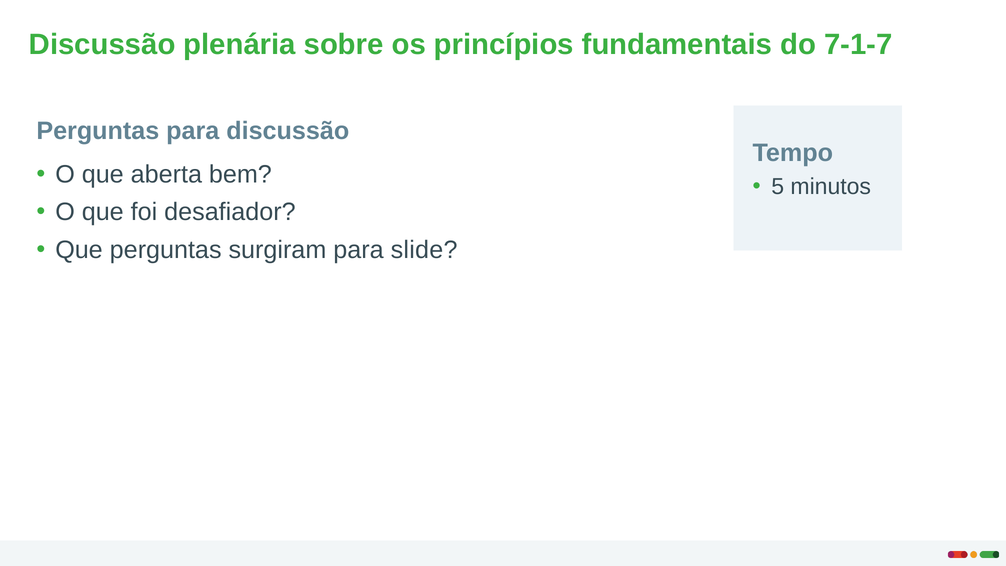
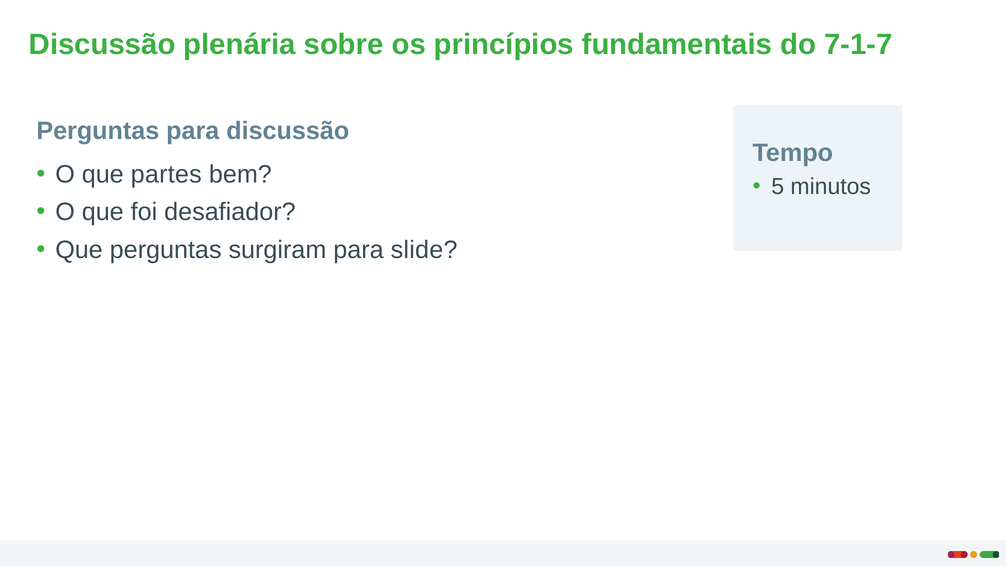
aberta: aberta -> partes
